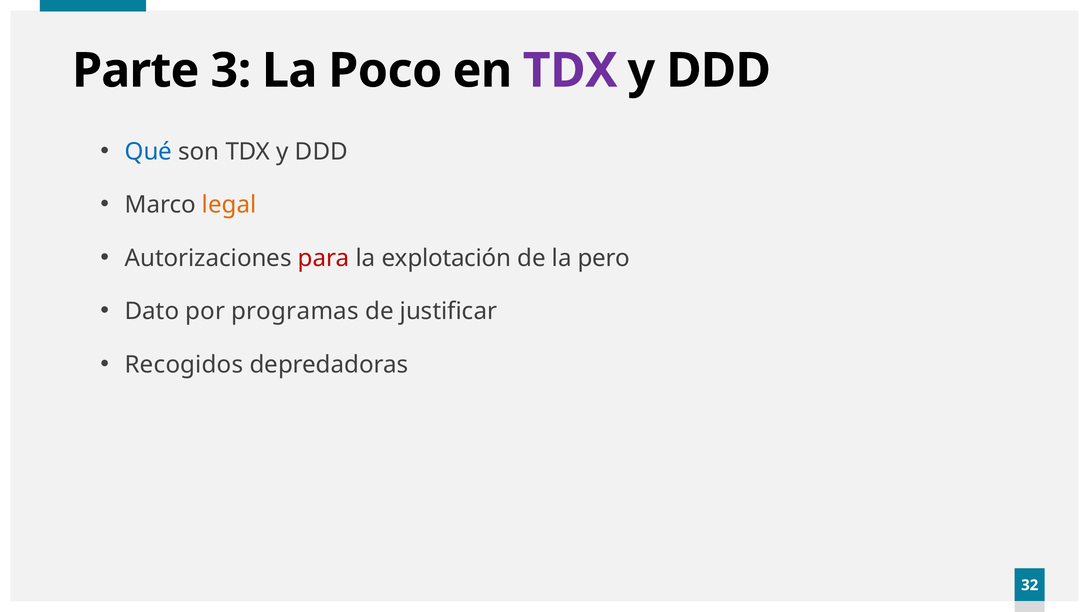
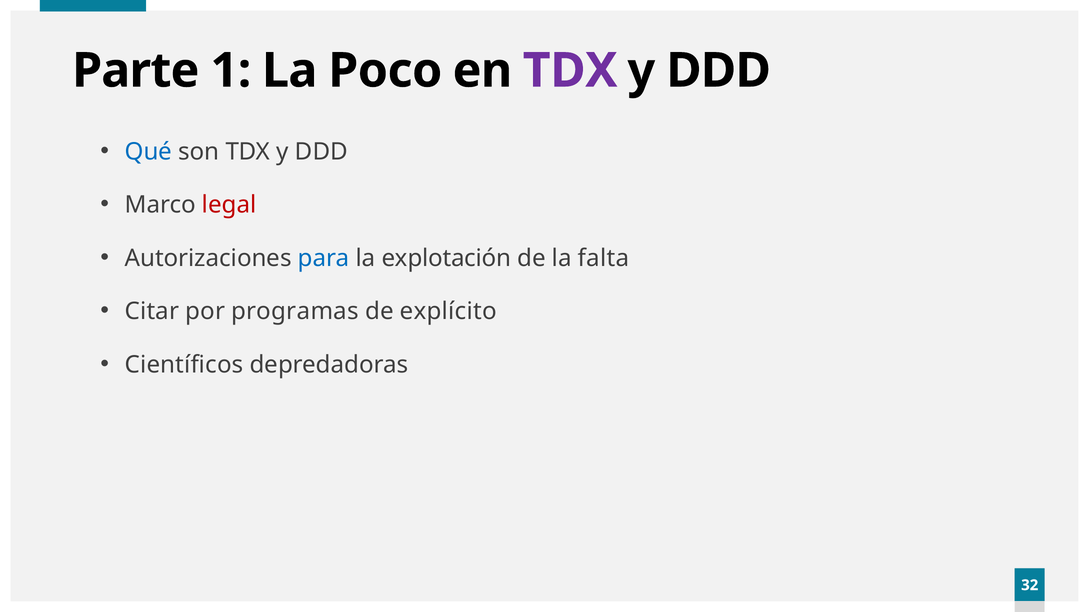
3: 3 -> 1
legal colour: orange -> red
para colour: red -> blue
pero: pero -> falta
Dato: Dato -> Citar
justificar: justificar -> explícito
Recogidos: Recogidos -> Científicos
